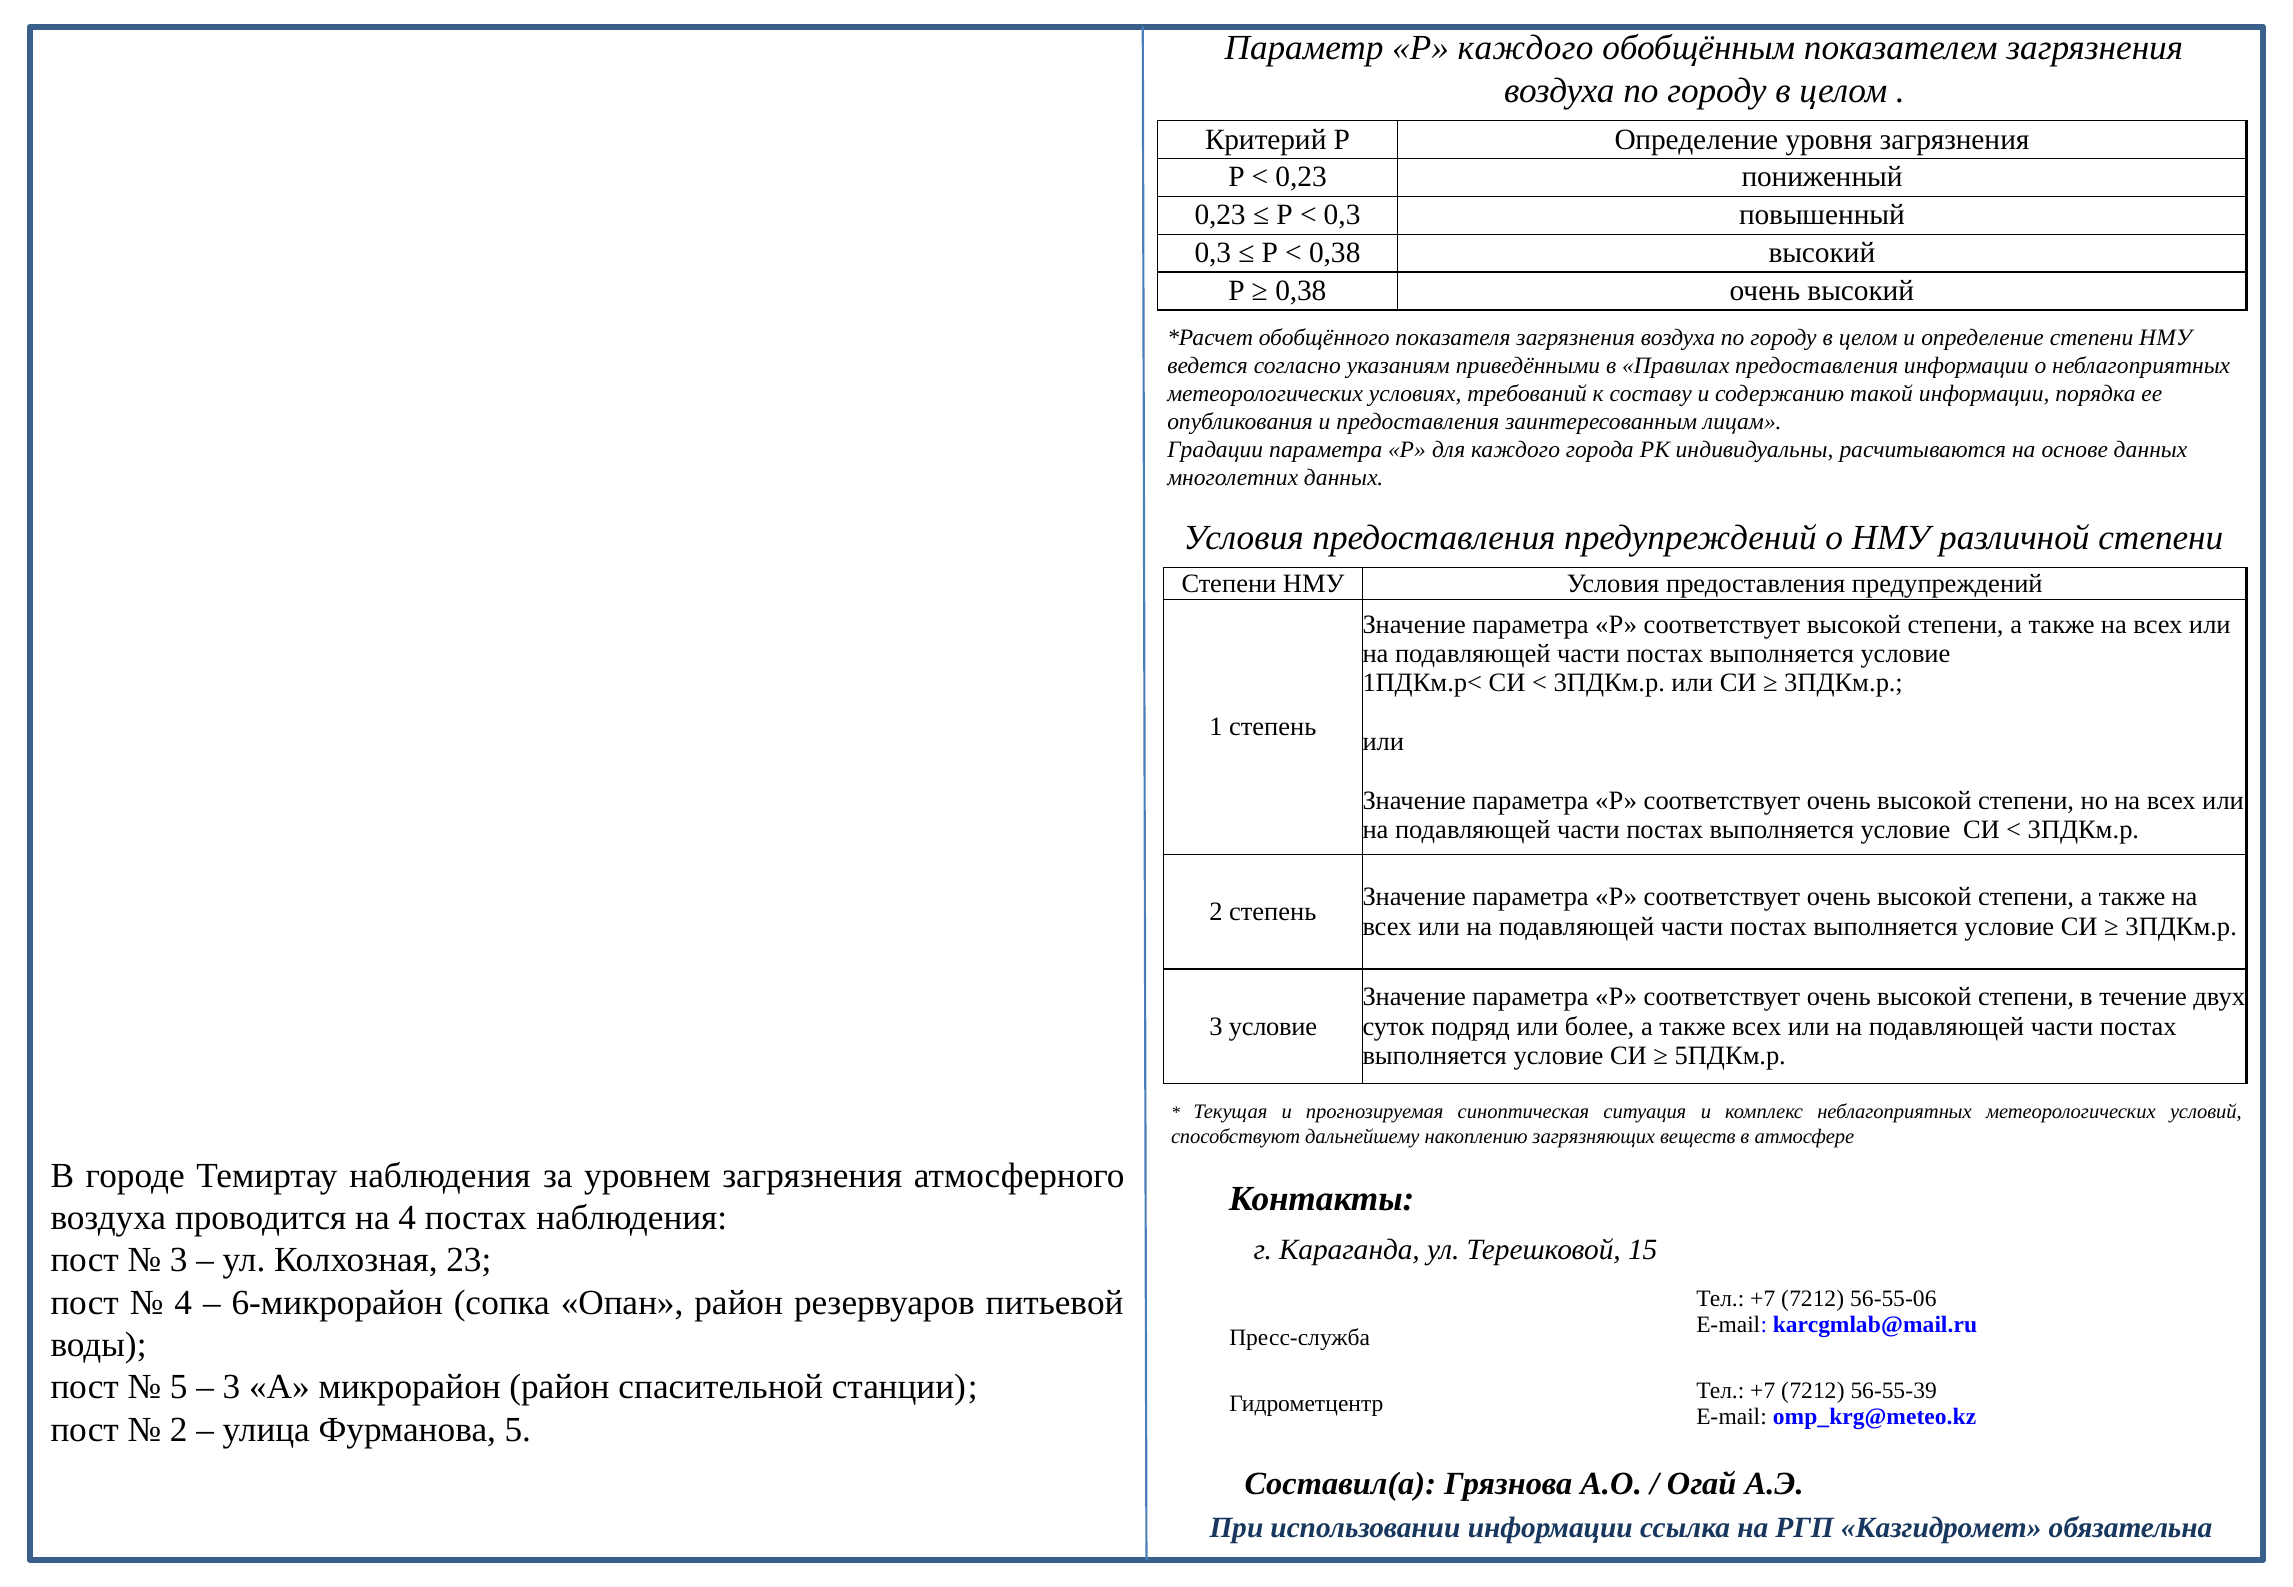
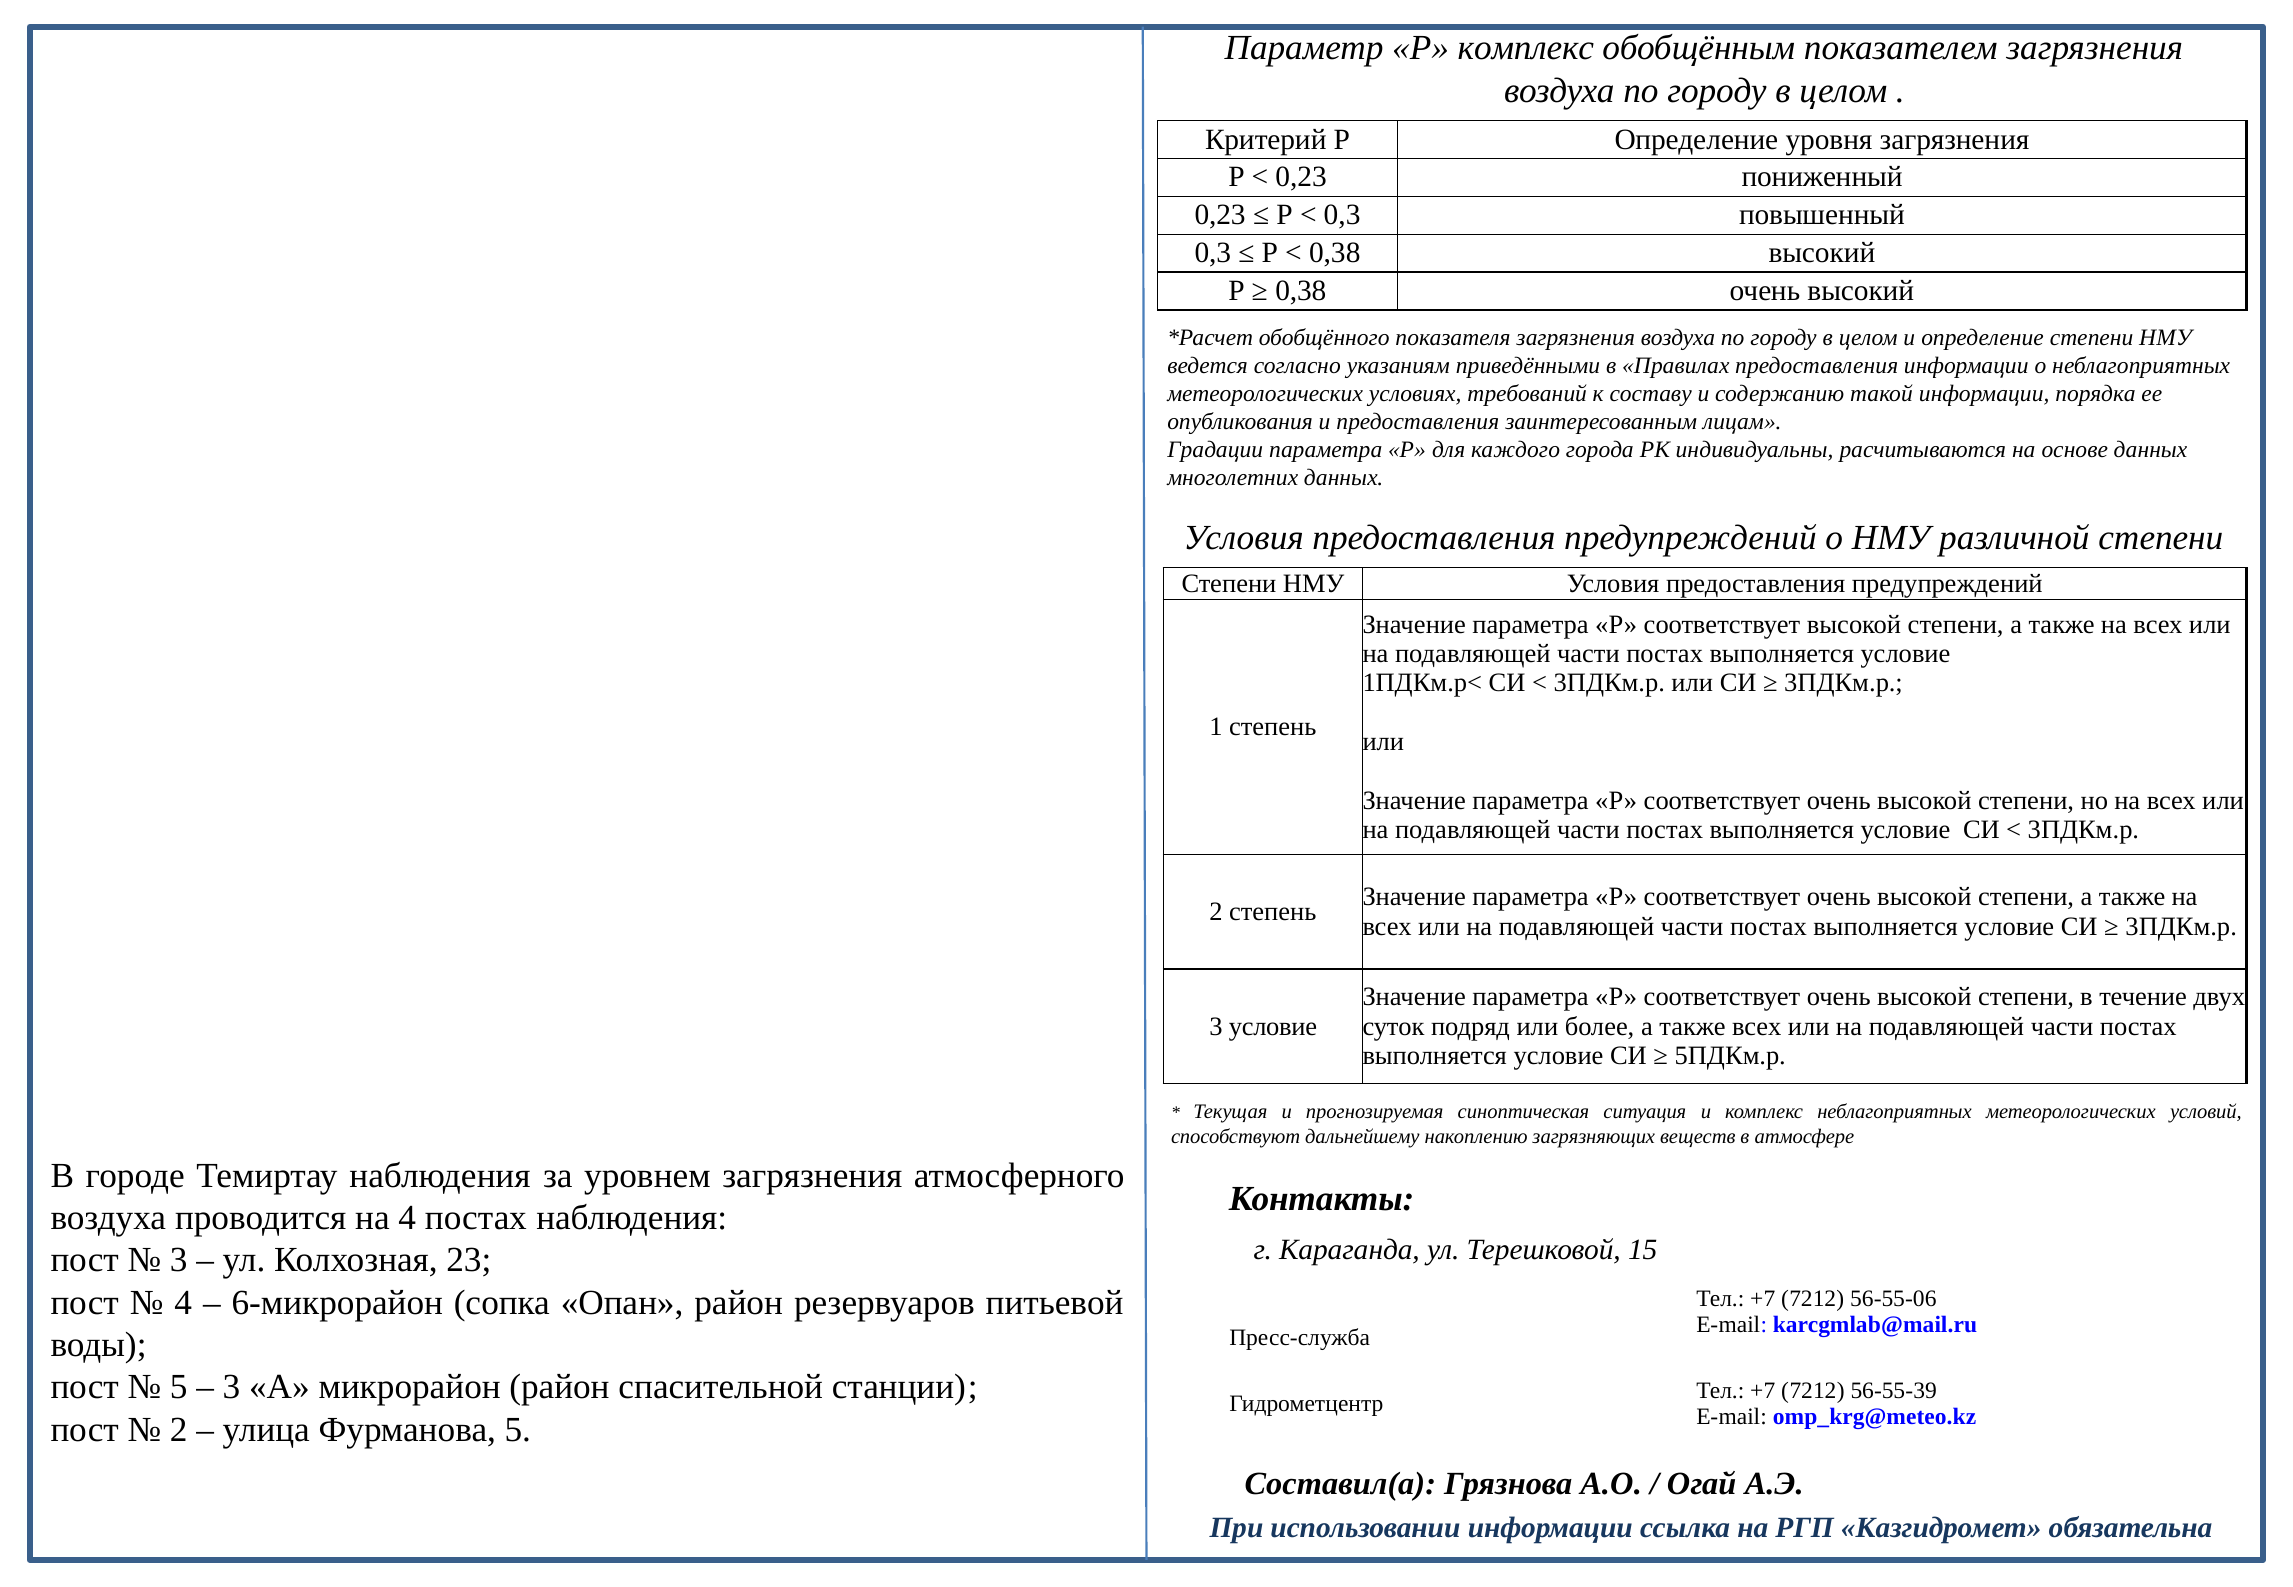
Р каждого: каждого -> комплекс
